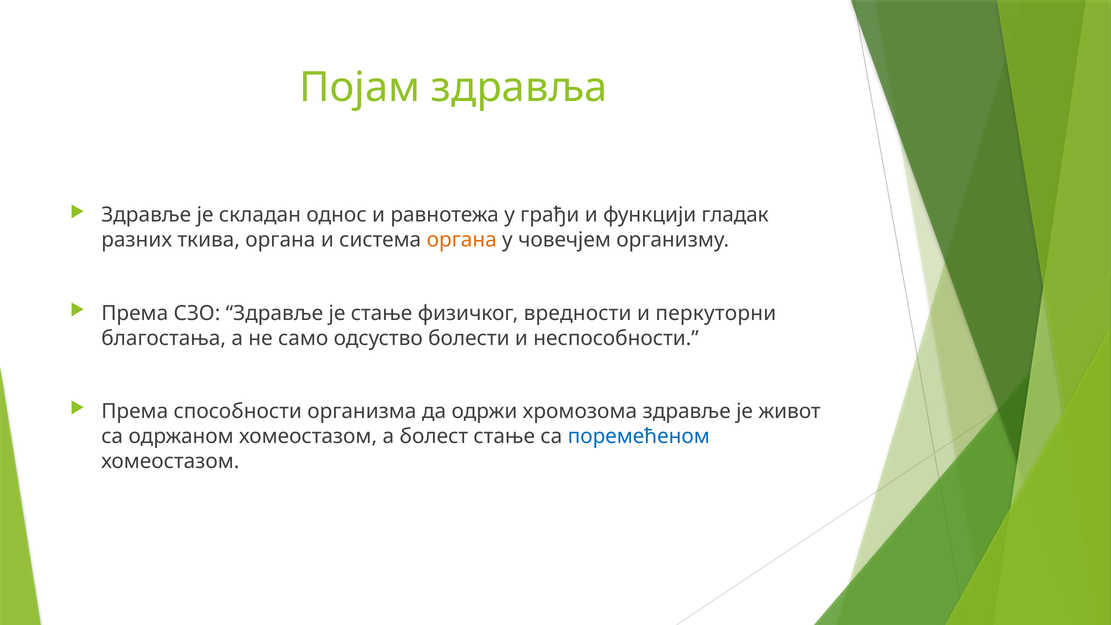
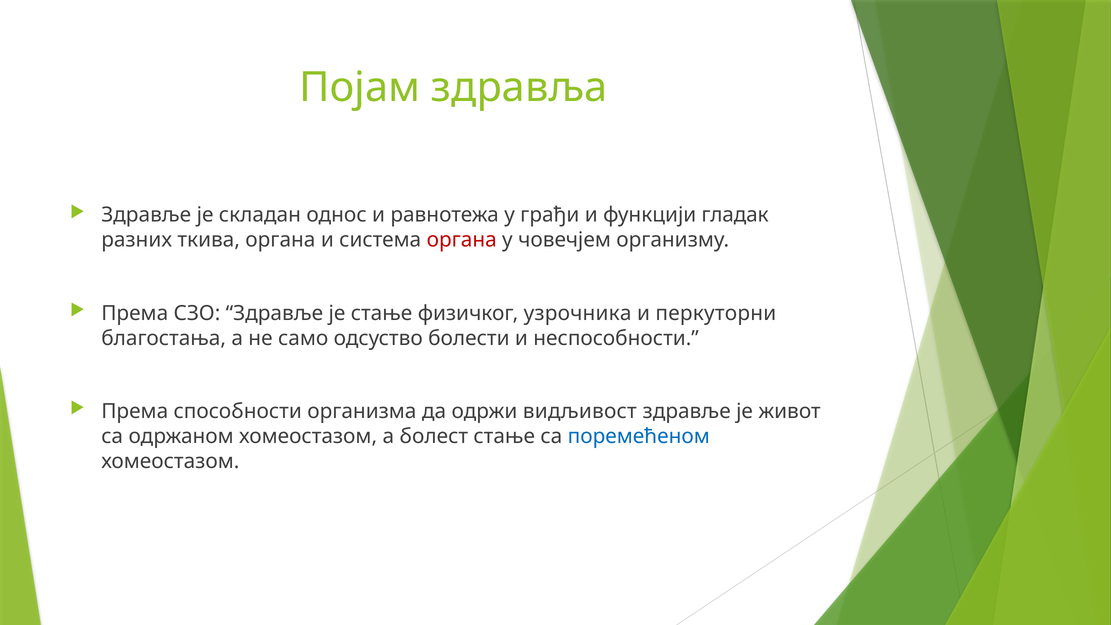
органа at (462, 240) colour: orange -> red
вредности: вредности -> узрочника
хромозома: хромозома -> видљивост
